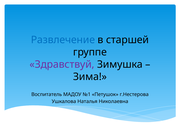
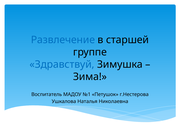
Здравствуй colour: purple -> blue
